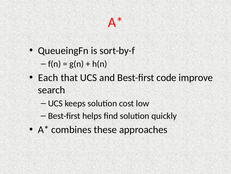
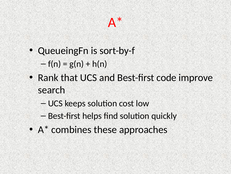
Each: Each -> Rank
